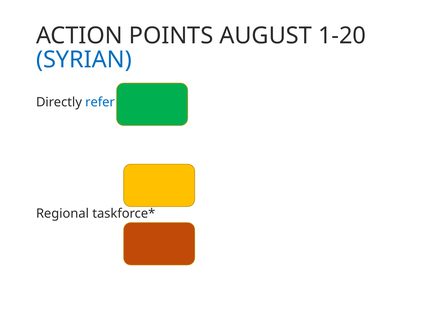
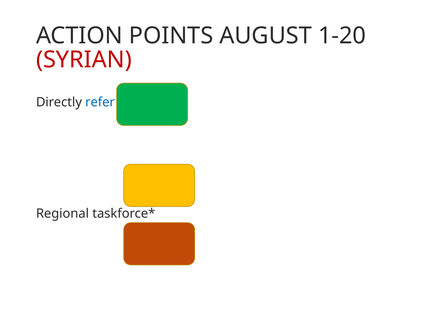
SYRIAN colour: blue -> red
